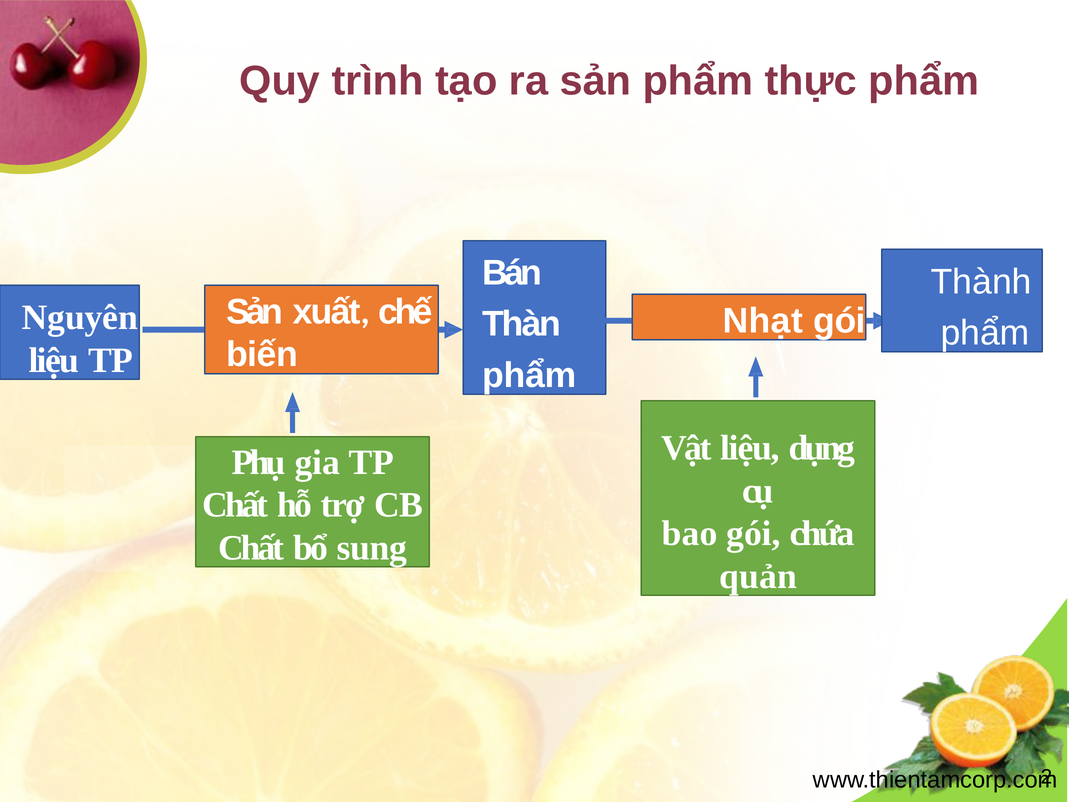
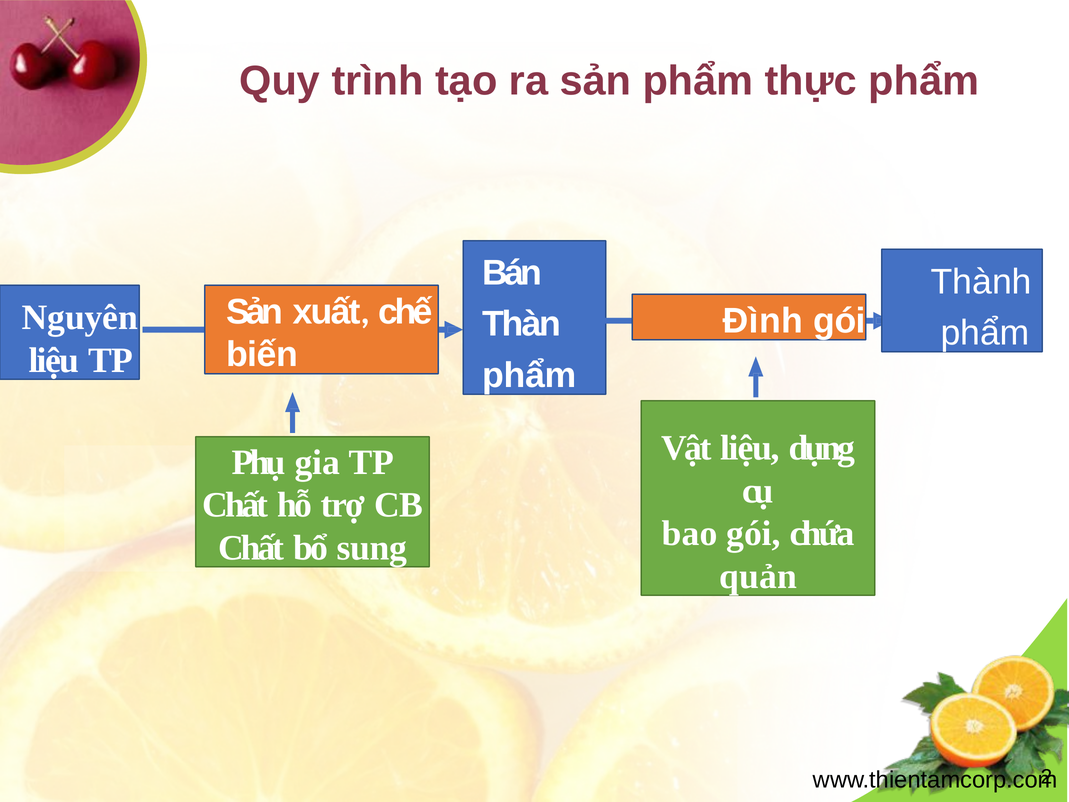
Nhạt: Nhạt -> Đình
